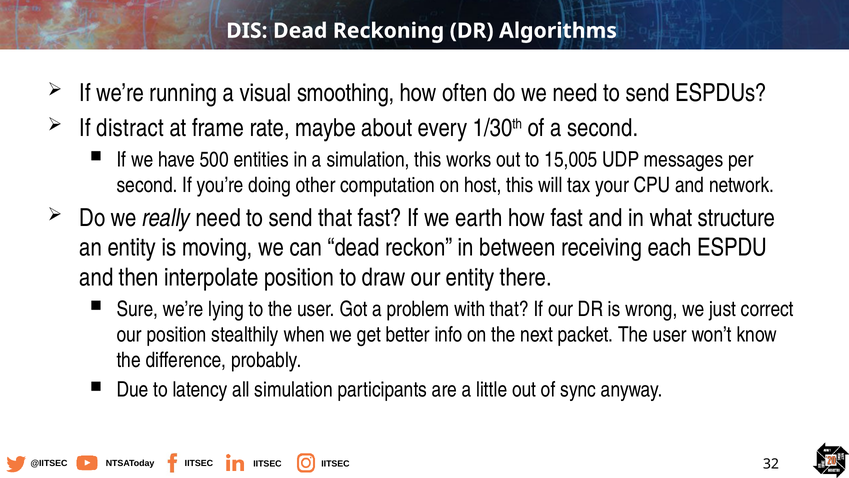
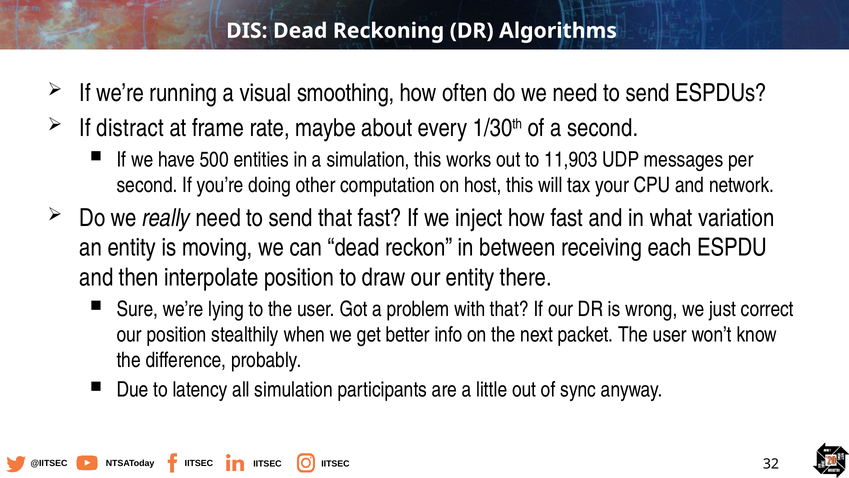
15,005: 15,005 -> 11,903
earth: earth -> inject
structure: structure -> variation
